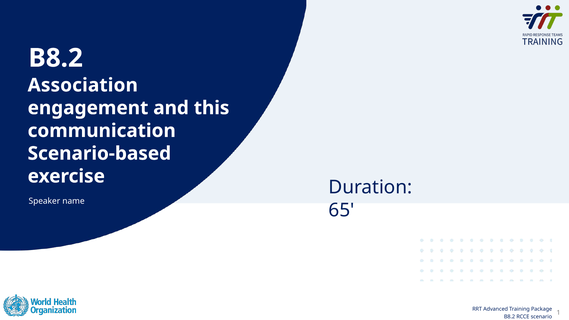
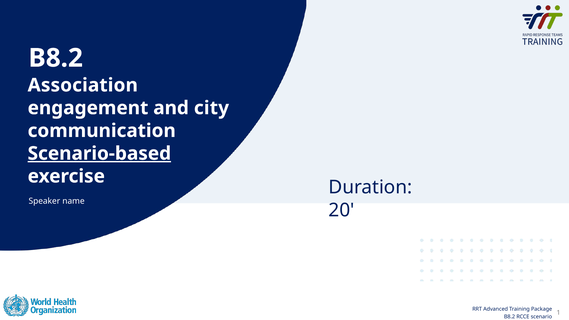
this: this -> city
Scenario-based underline: none -> present
65: 65 -> 20
